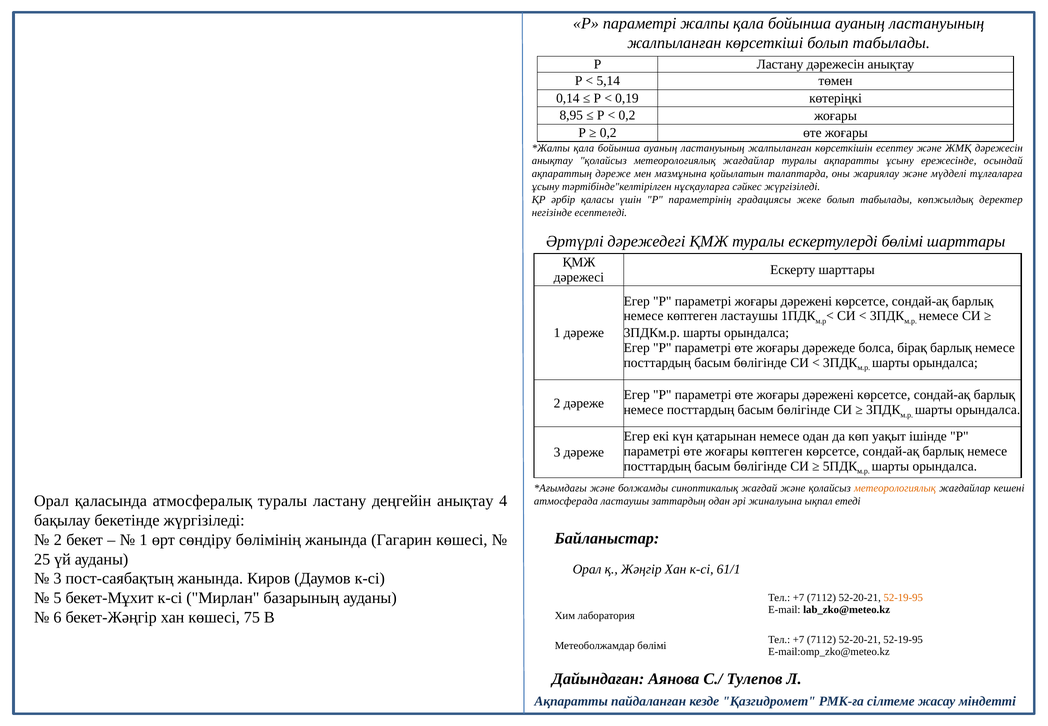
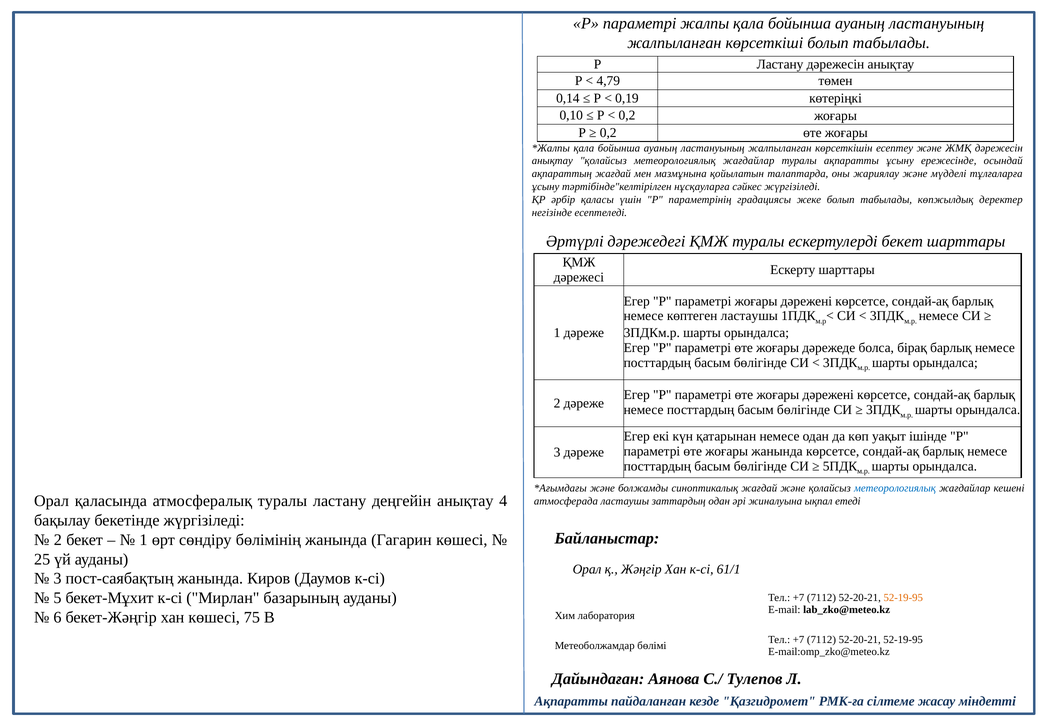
5,14: 5,14 -> 4,79
8,95: 8,95 -> 0,10
ақпараттың дәреже: дәреже -> жағдай
ескертулерді бөлімі: бөлімі -> бекет
жоғары көптеген: көптеген -> жанында
метеорологиялық at (895, 488) colour: orange -> blue
